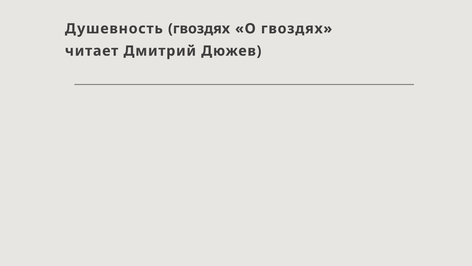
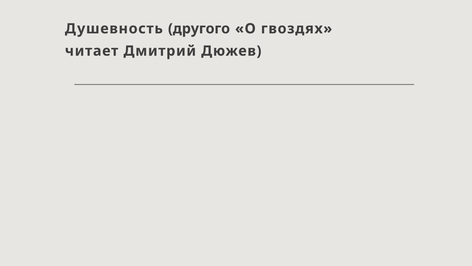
Душевность гвоздях: гвоздях -> другого
